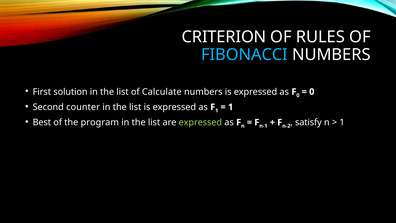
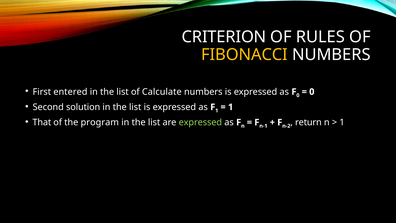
FIBONACCI colour: light blue -> yellow
solution: solution -> entered
counter: counter -> solution
Best: Best -> That
satisfy: satisfy -> return
